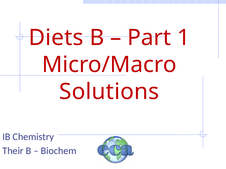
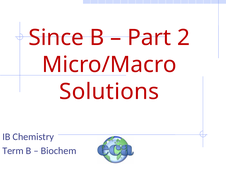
Diets: Diets -> Since
1: 1 -> 2
Their: Their -> Term
